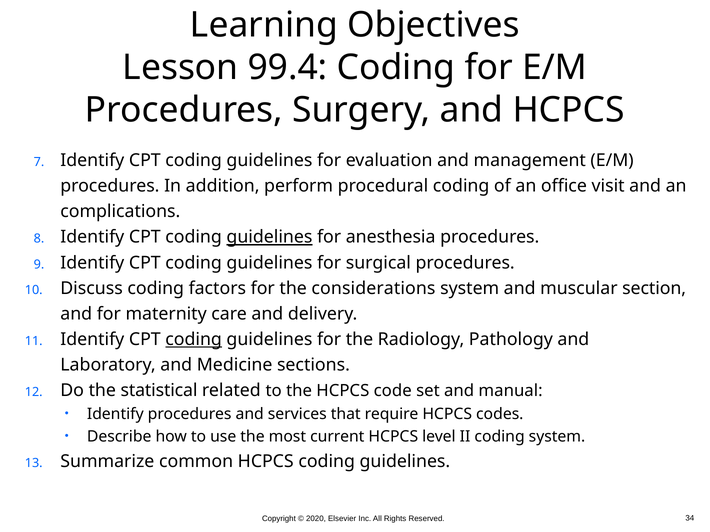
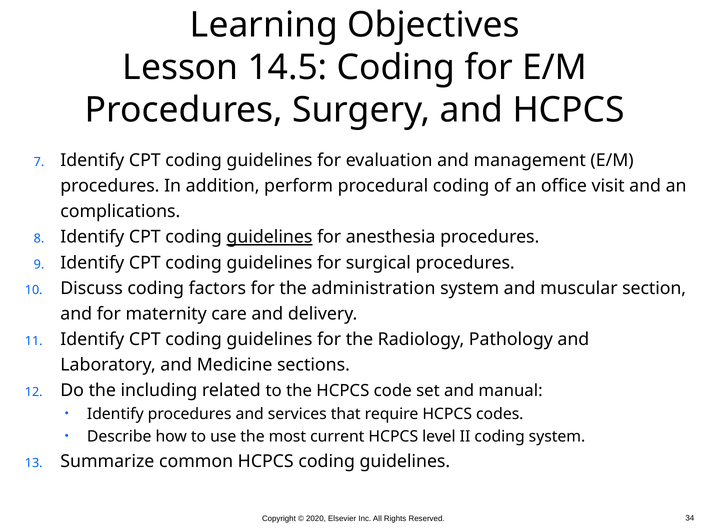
99.4: 99.4 -> 14.5
considerations: considerations -> administration
coding at (194, 340) underline: present -> none
statistical: statistical -> including
